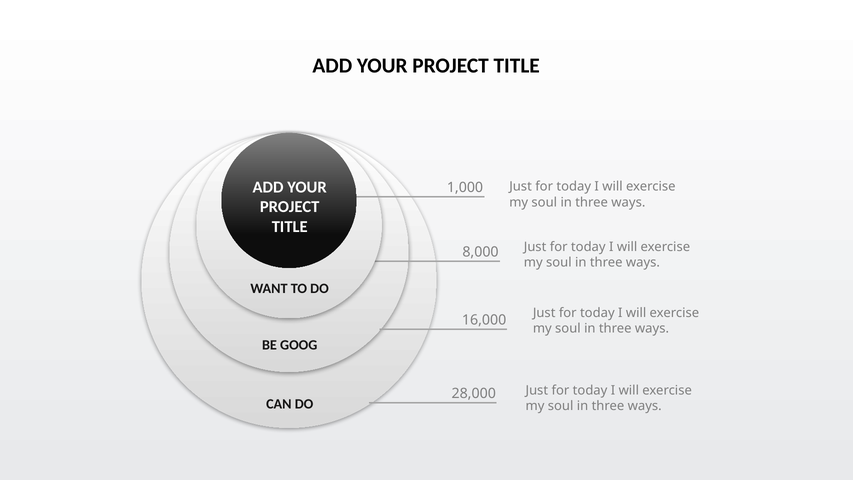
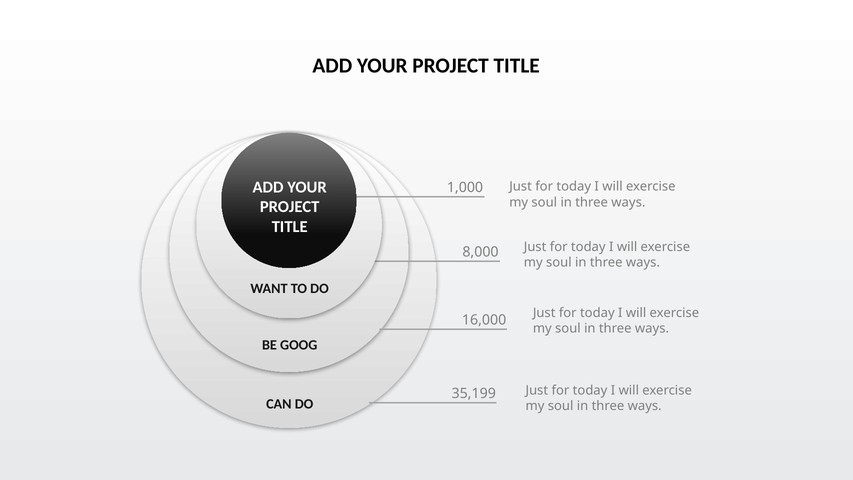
28,000: 28,000 -> 35,199
